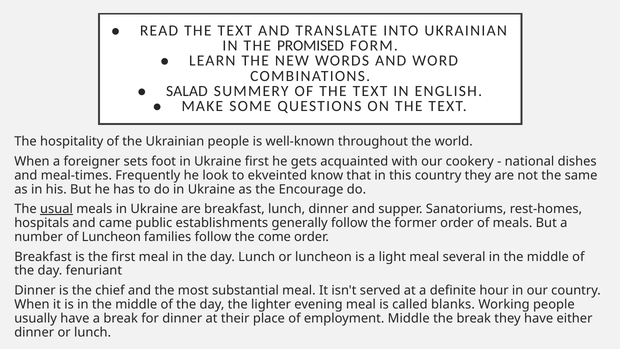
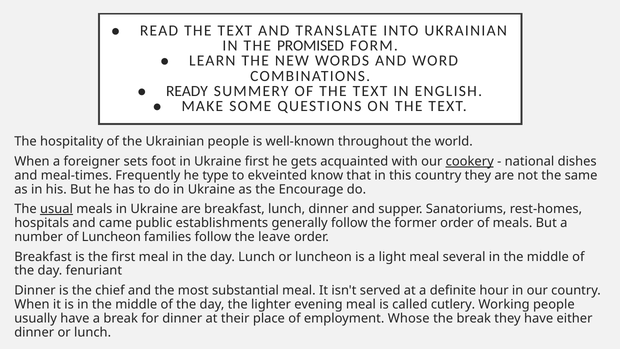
SALAD: SALAD -> READY
cookery underline: none -> present
look: look -> type
come: come -> leave
blanks: blanks -> cutlery
employment Middle: Middle -> Whose
